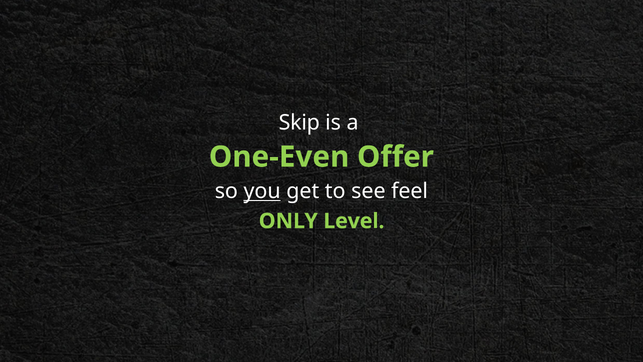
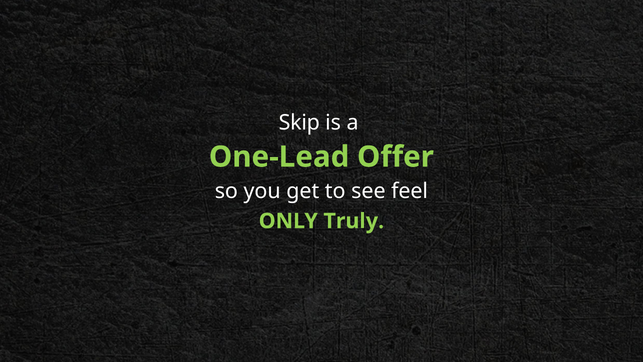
One-Even: One-Even -> One-Lead
you underline: present -> none
Level: Level -> Truly
